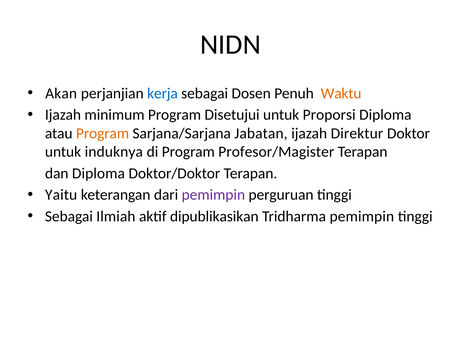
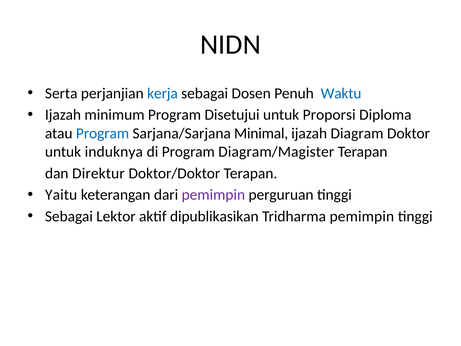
Akan: Akan -> Serta
Waktu colour: orange -> blue
Program at (103, 133) colour: orange -> blue
Jabatan: Jabatan -> Minimal
Direktur: Direktur -> Diagram
Profesor/Magister: Profesor/Magister -> Diagram/Magister
dan Diploma: Diploma -> Direktur
Ilmiah: Ilmiah -> Lektor
